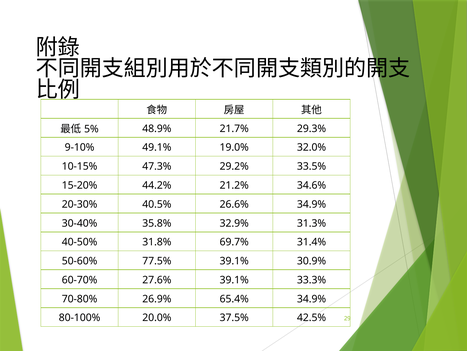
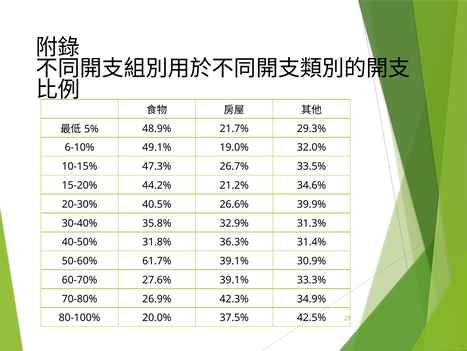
9-10%: 9-10% -> 6-10%
29.2%: 29.2% -> 26.7%
26.6% 34.9%: 34.9% -> 39.9%
69.7%: 69.7% -> 36.3%
77.5%: 77.5% -> 61.7%
65.4%: 65.4% -> 42.3%
